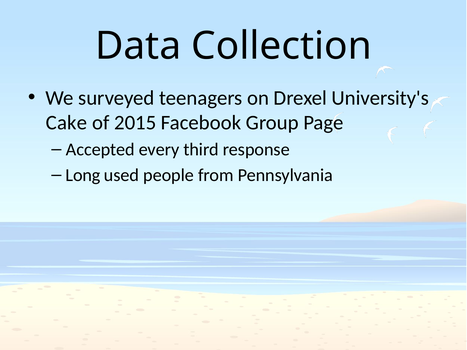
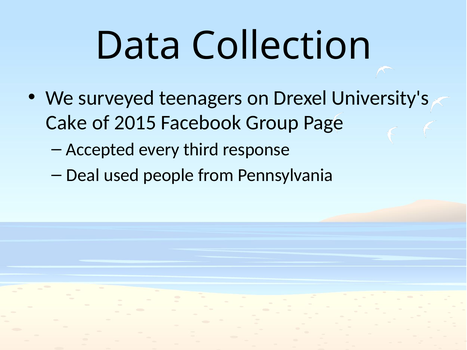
Long: Long -> Deal
